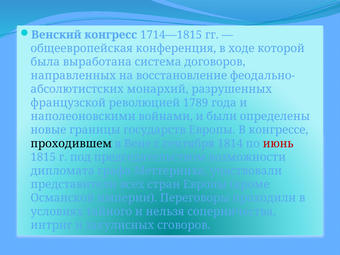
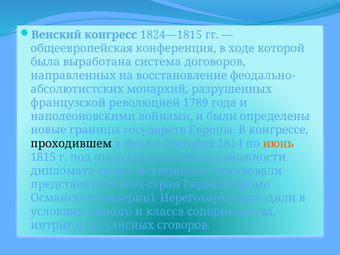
1714—1815: 1714—1815 -> 1824—1815
июнь colour: red -> orange
нельзя: нельзя -> класса
